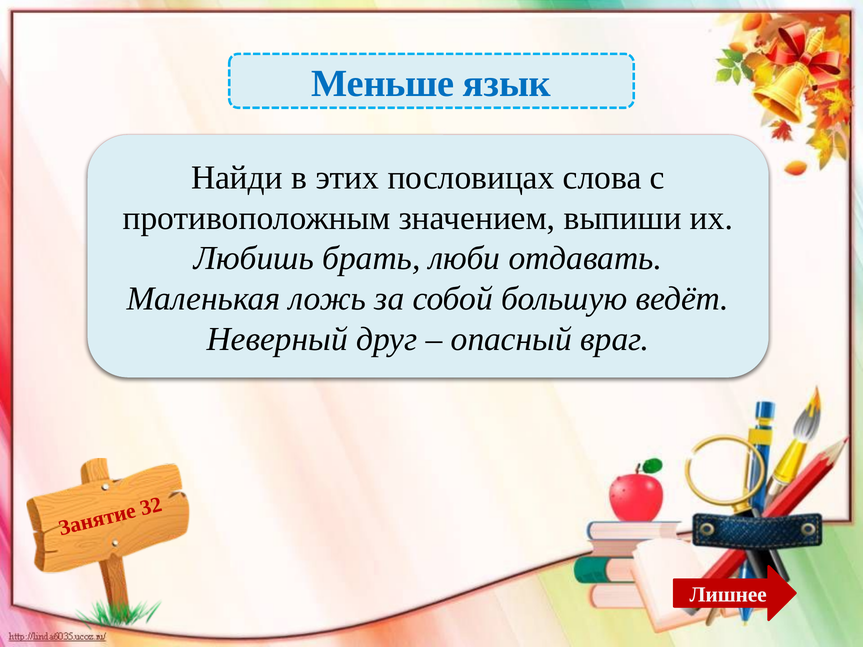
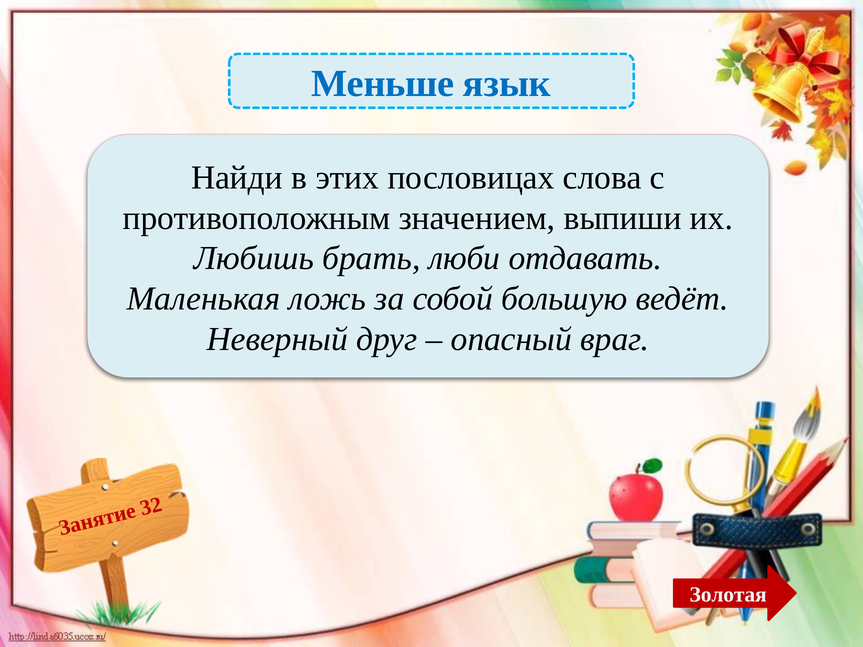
Лишнее: Лишнее -> Золотая
